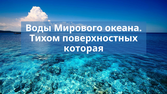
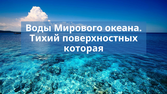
Тихом: Тихом -> Тихий
